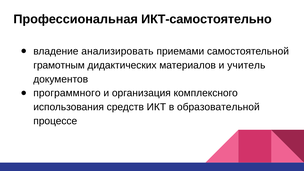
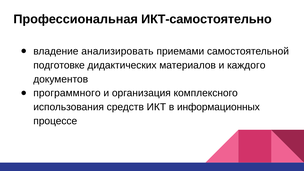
грамотным: грамотным -> подготовке
учитель: учитель -> каждого
образовательной: образовательной -> информационных
